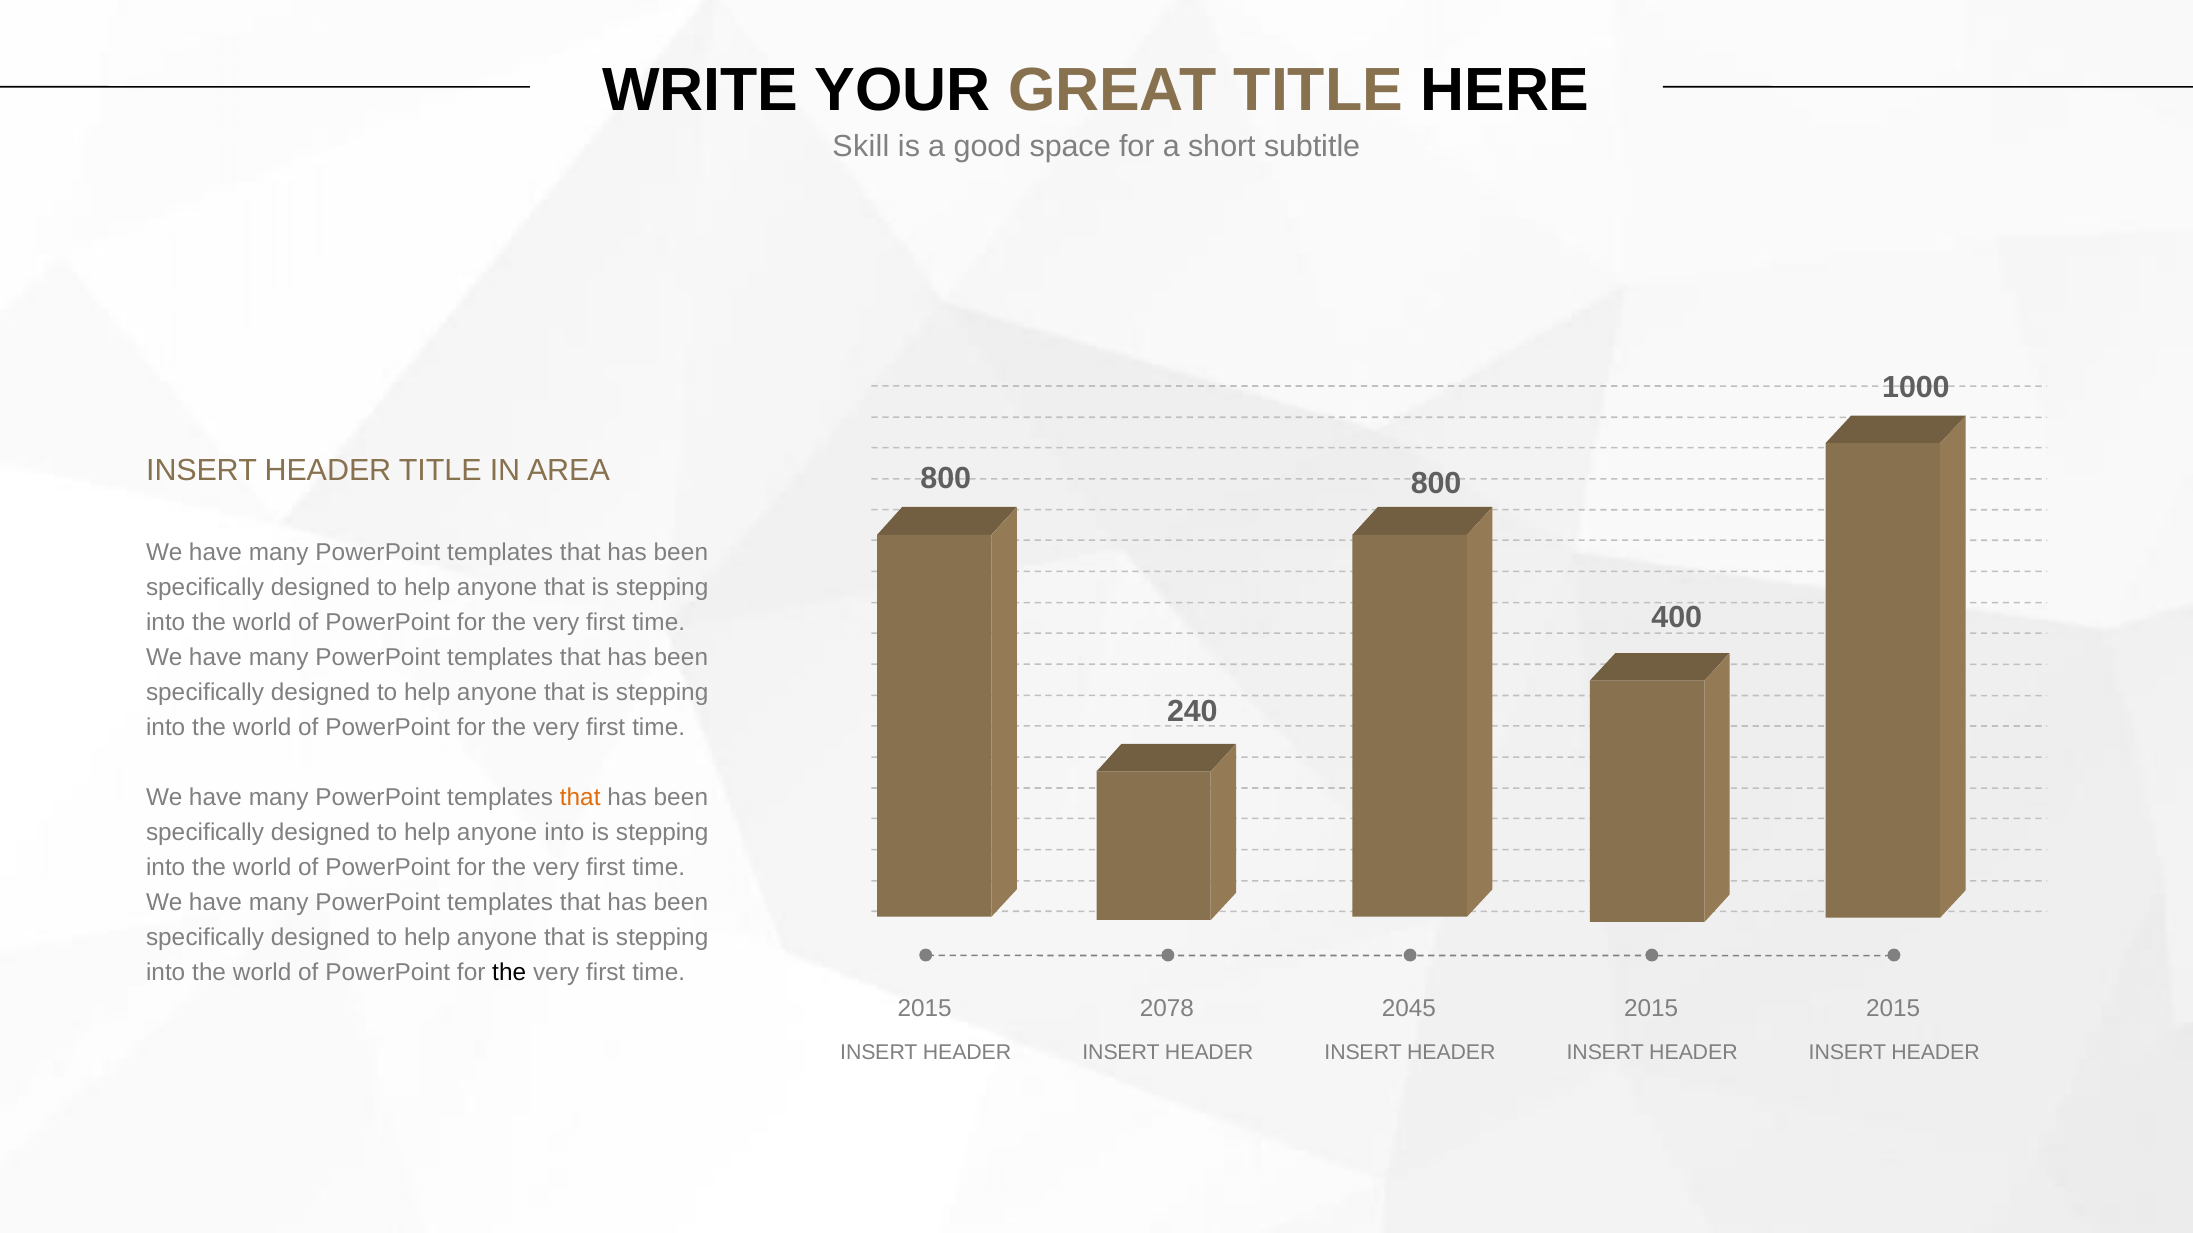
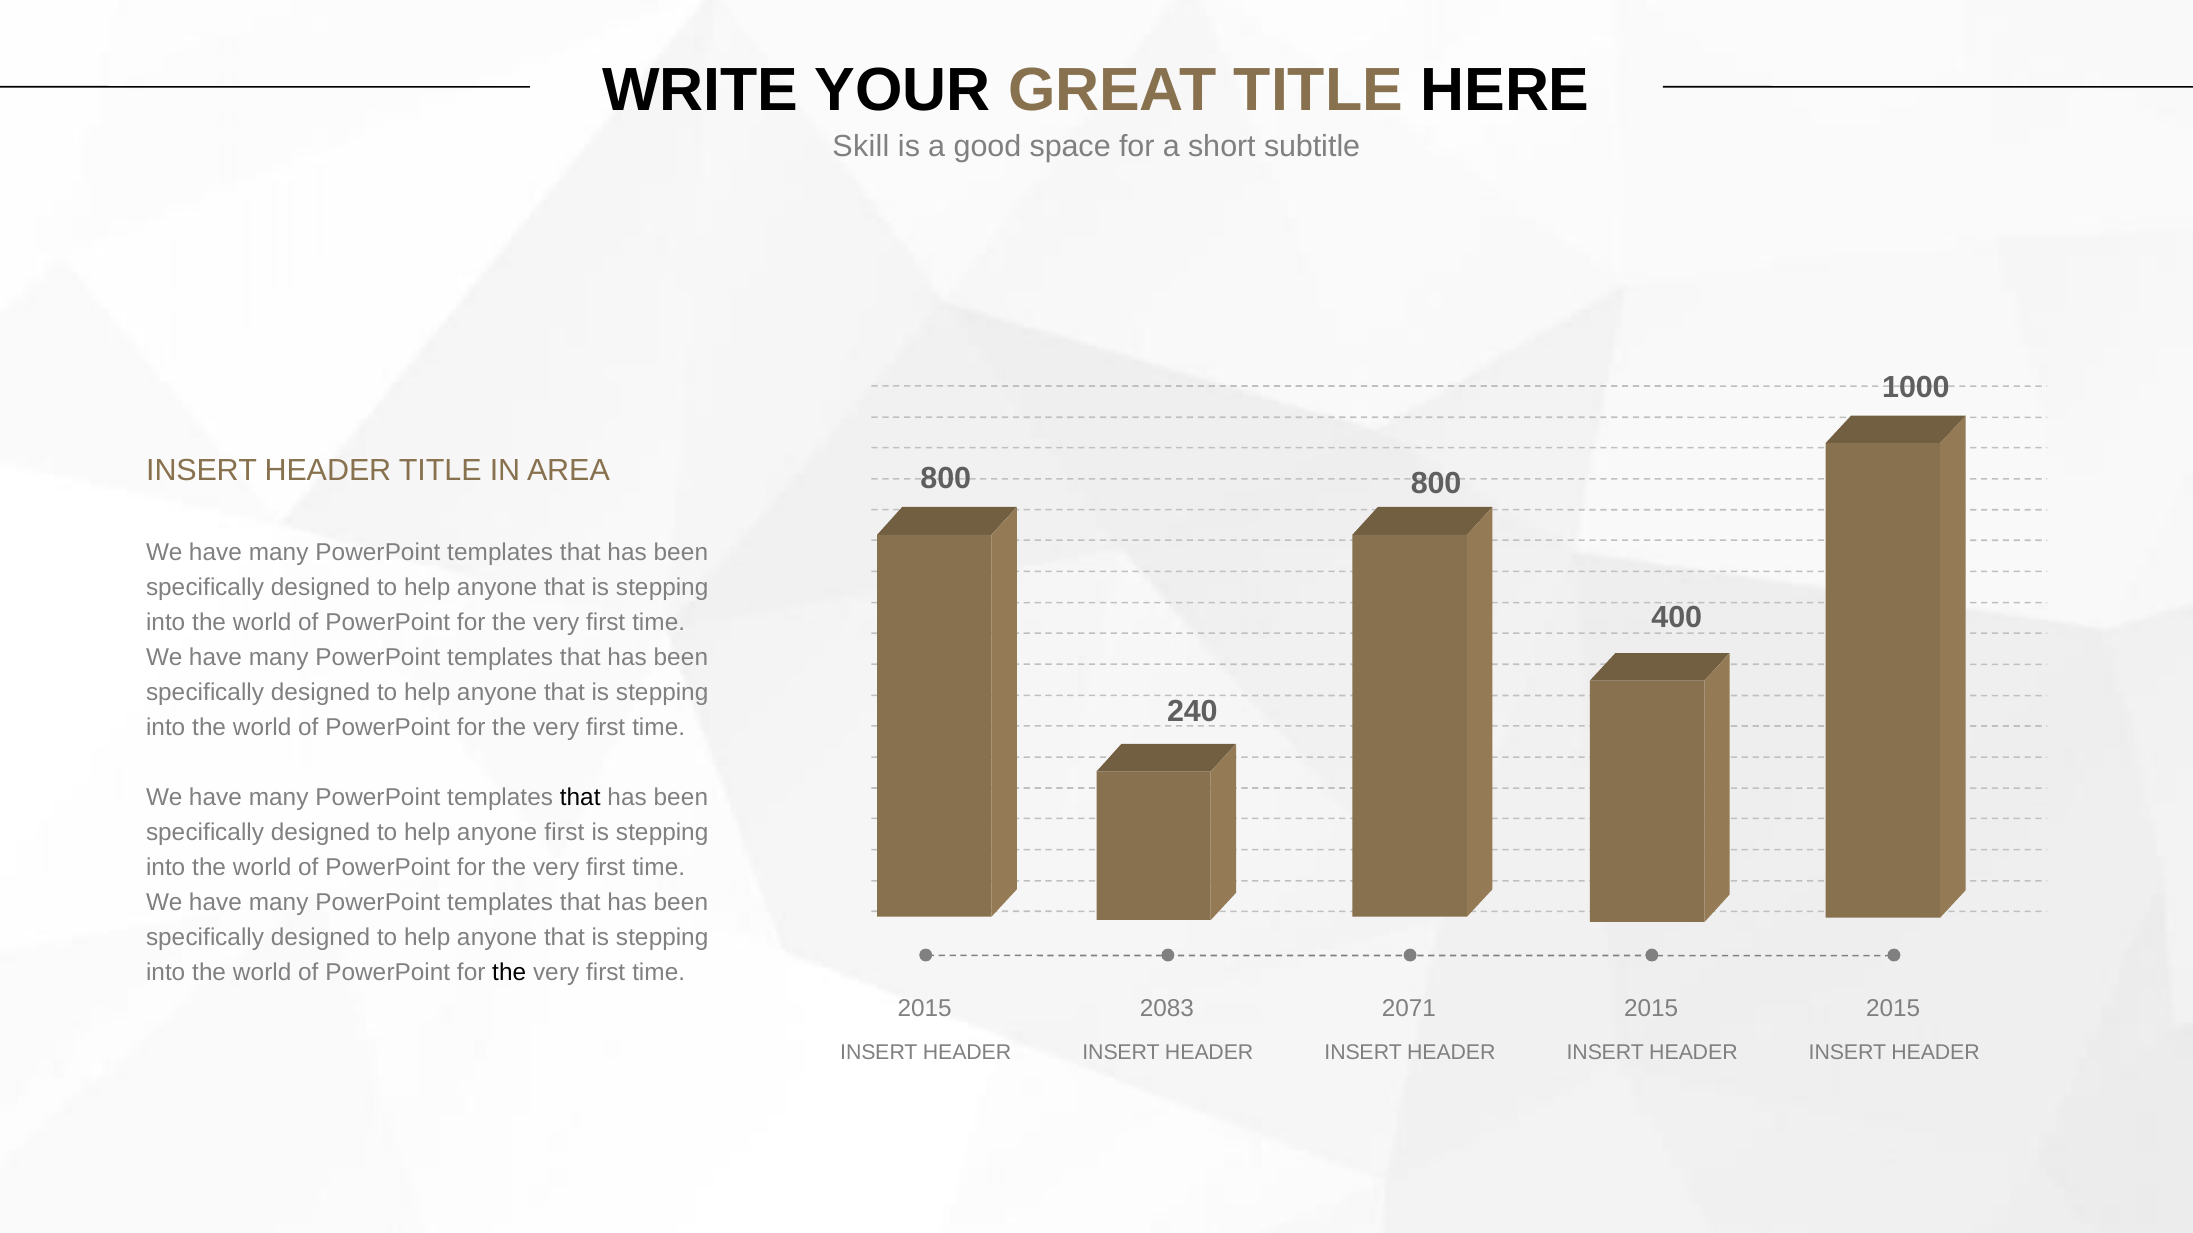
that at (580, 797) colour: orange -> black
anyone into: into -> first
2078: 2078 -> 2083
2045: 2045 -> 2071
